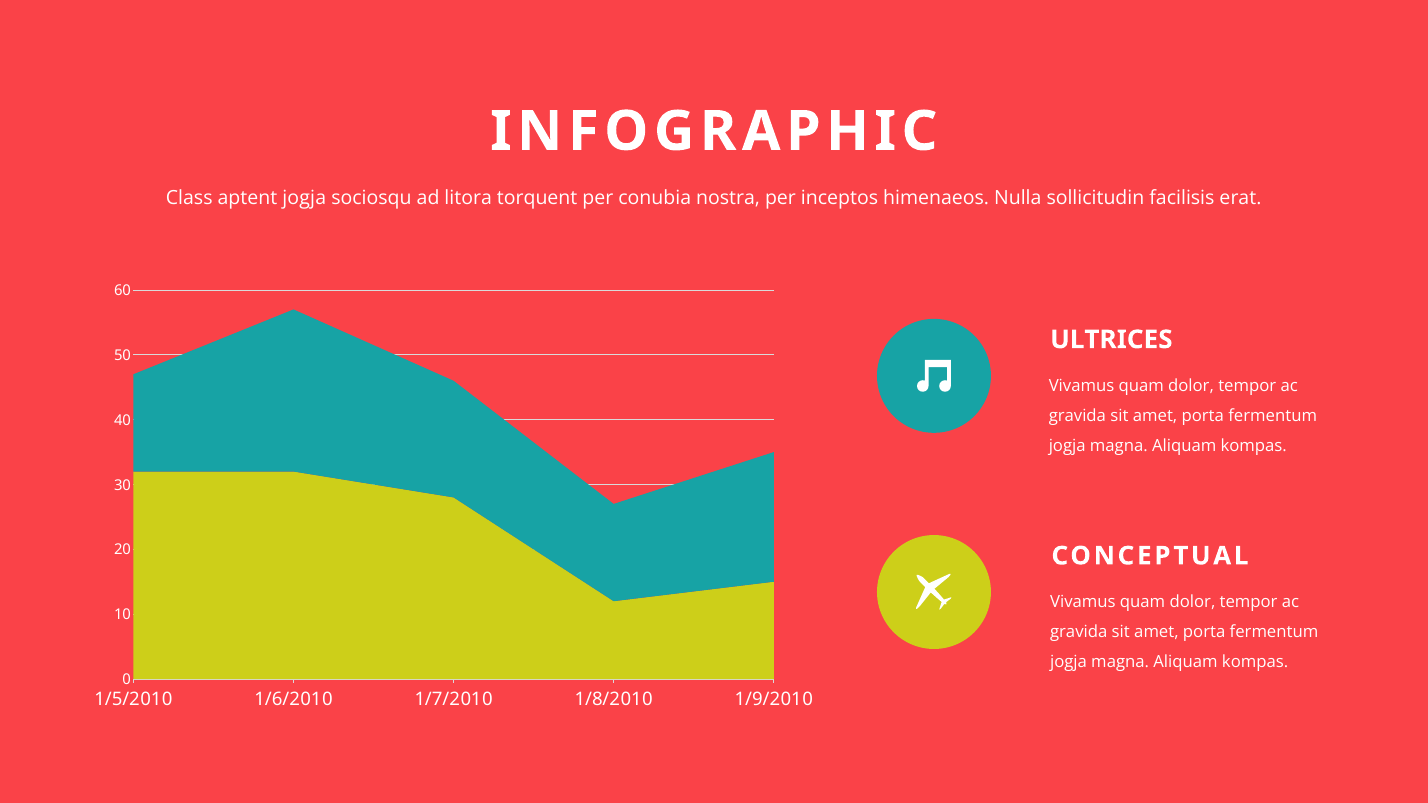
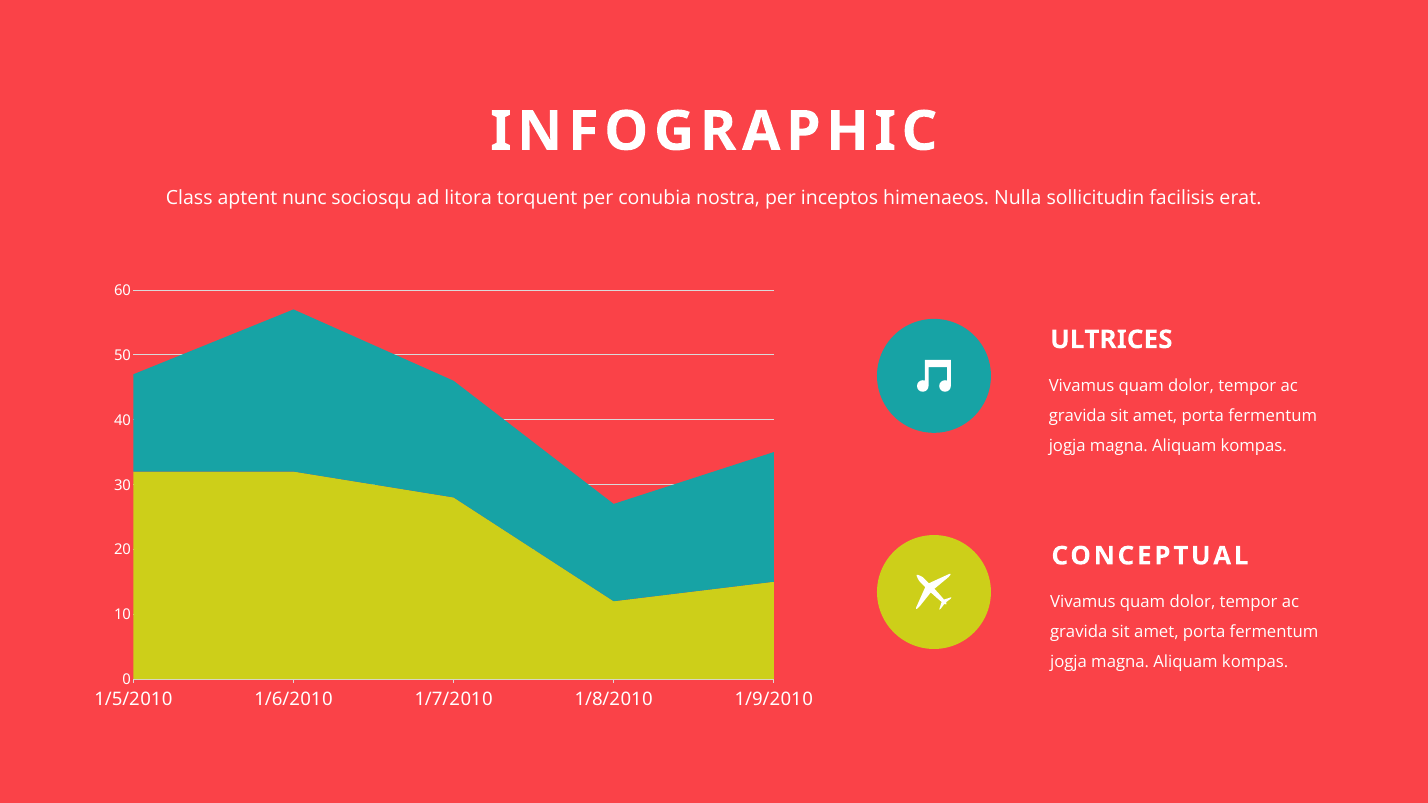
aptent jogja: jogja -> nunc
